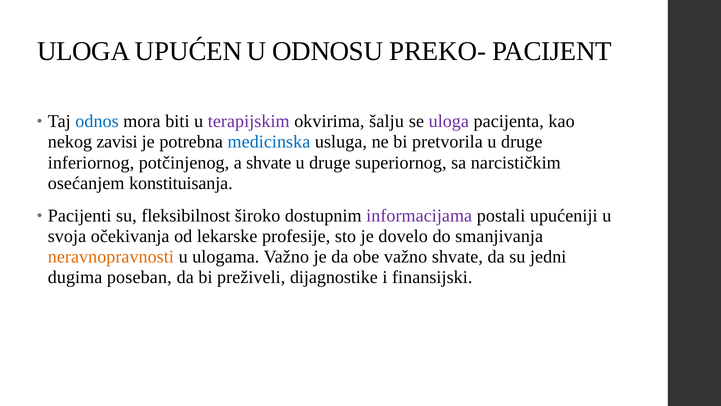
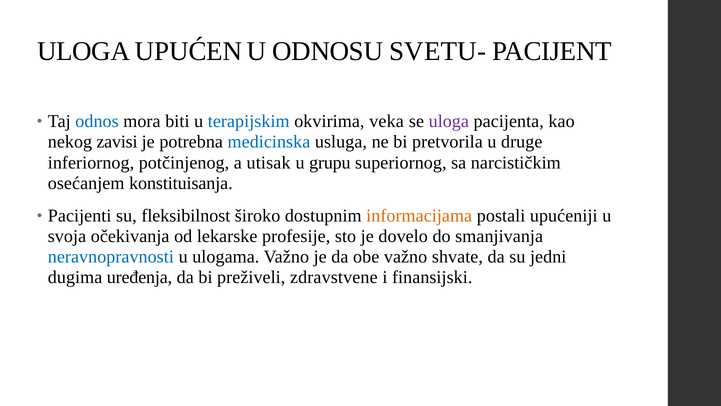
PREKO-: PREKO- -> SVETU-
terapijskim colour: purple -> blue
šalju: šalju -> veka
a shvate: shvate -> utisak
druge at (330, 162): druge -> grupu
informacijama colour: purple -> orange
neravnopravnosti colour: orange -> blue
poseban: poseban -> uređenja
dijagnostike: dijagnostike -> zdravstvene
